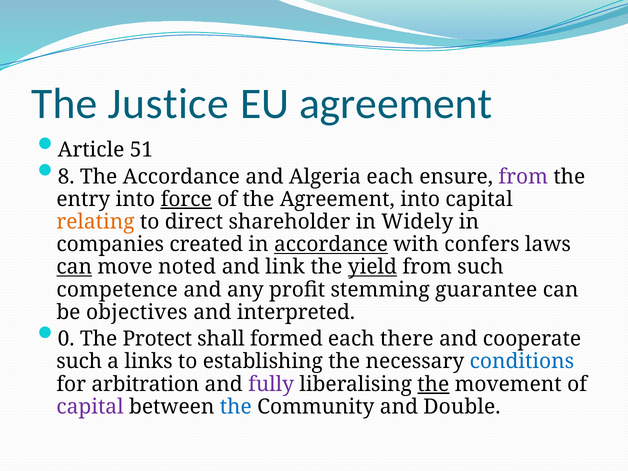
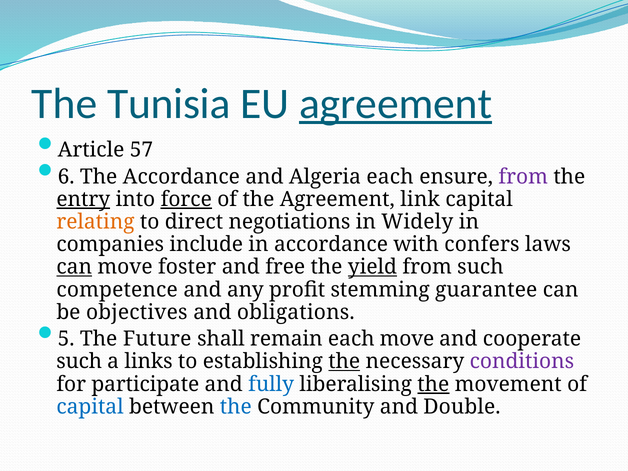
Justice: Justice -> Tunisia
agreement at (396, 104) underline: none -> present
51: 51 -> 57
8: 8 -> 6
entry underline: none -> present
Agreement into: into -> link
shareholder: shareholder -> negotiations
created: created -> include
accordance at (331, 244) underline: present -> none
noted: noted -> foster
link: link -> free
interpreted: interpreted -> obligations
0: 0 -> 5
Protect: Protect -> Future
formed: formed -> remain
each there: there -> move
the at (344, 362) underline: none -> present
conditions colour: blue -> purple
arbitration: arbitration -> participate
fully colour: purple -> blue
capital at (90, 407) colour: purple -> blue
